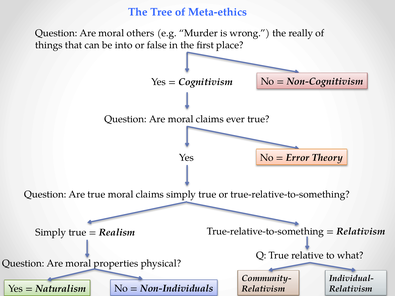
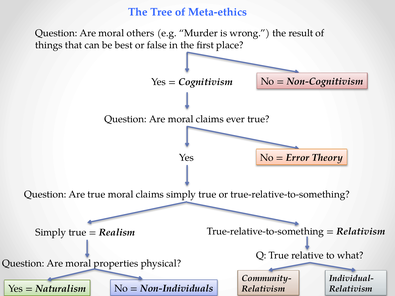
really: really -> result
into: into -> best
